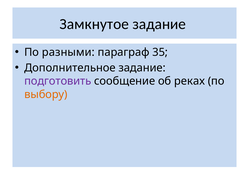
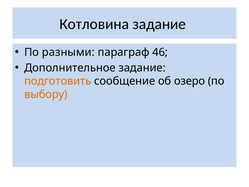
Замкнутое: Замкнутое -> Котловина
35: 35 -> 46
подготовить colour: purple -> orange
реках: реках -> озеро
